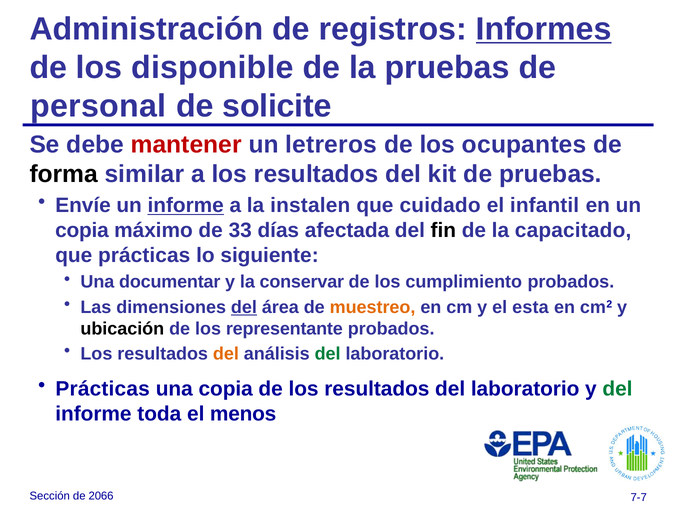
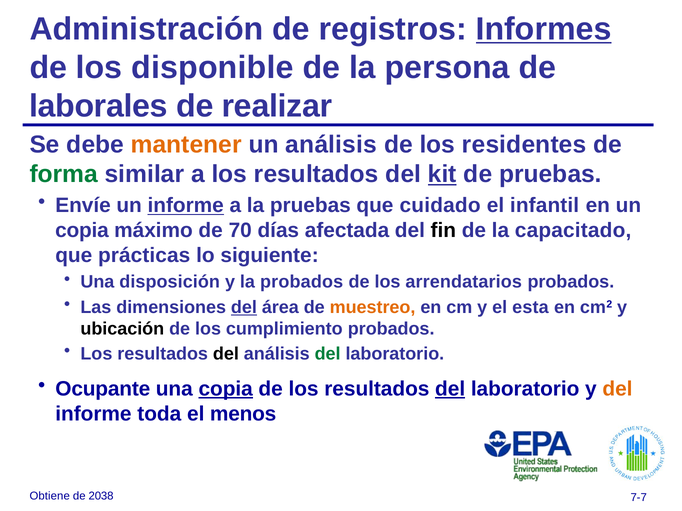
la pruebas: pruebas -> persona
personal: personal -> laborales
solicite: solicite -> realizar
mantener colour: red -> orange
un letreros: letreros -> análisis
ocupantes: ocupantes -> residentes
forma colour: black -> green
kit underline: none -> present
la instalen: instalen -> pruebas
33: 33 -> 70
documentar: documentar -> disposición
la conservar: conservar -> probados
cumplimiento: cumplimiento -> arrendatarios
representante: representante -> cumplimiento
del at (226, 354) colour: orange -> black
Prácticas at (103, 389): Prácticas -> Ocupante
copia at (226, 389) underline: none -> present
del at (450, 389) underline: none -> present
del at (617, 389) colour: green -> orange
Sección: Sección -> Obtiene
2066: 2066 -> 2038
